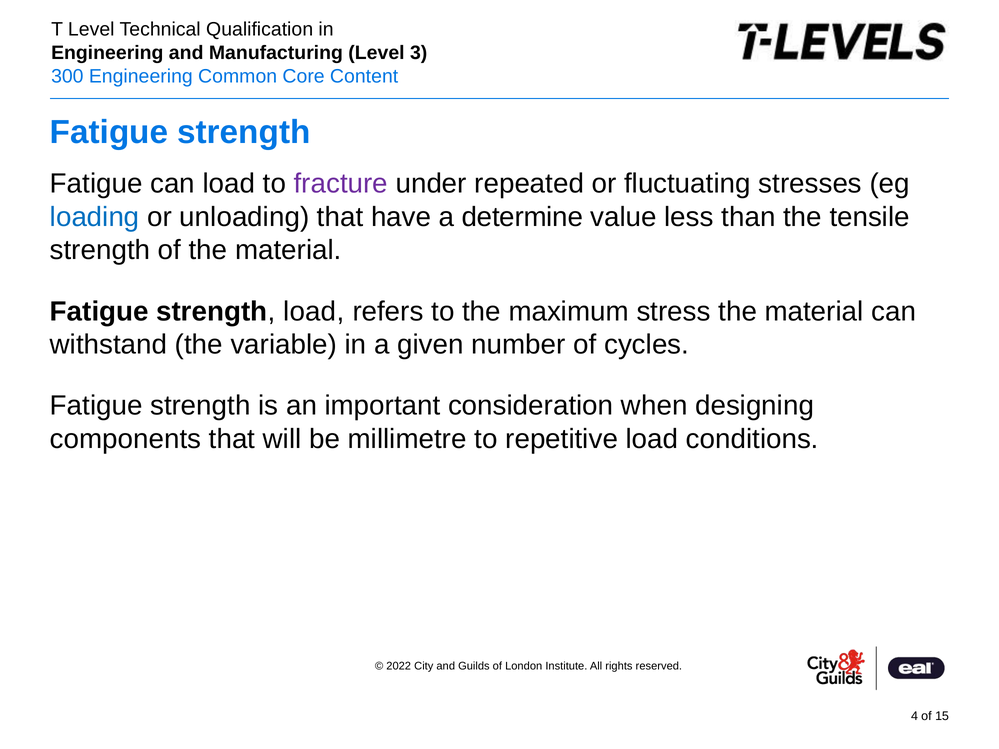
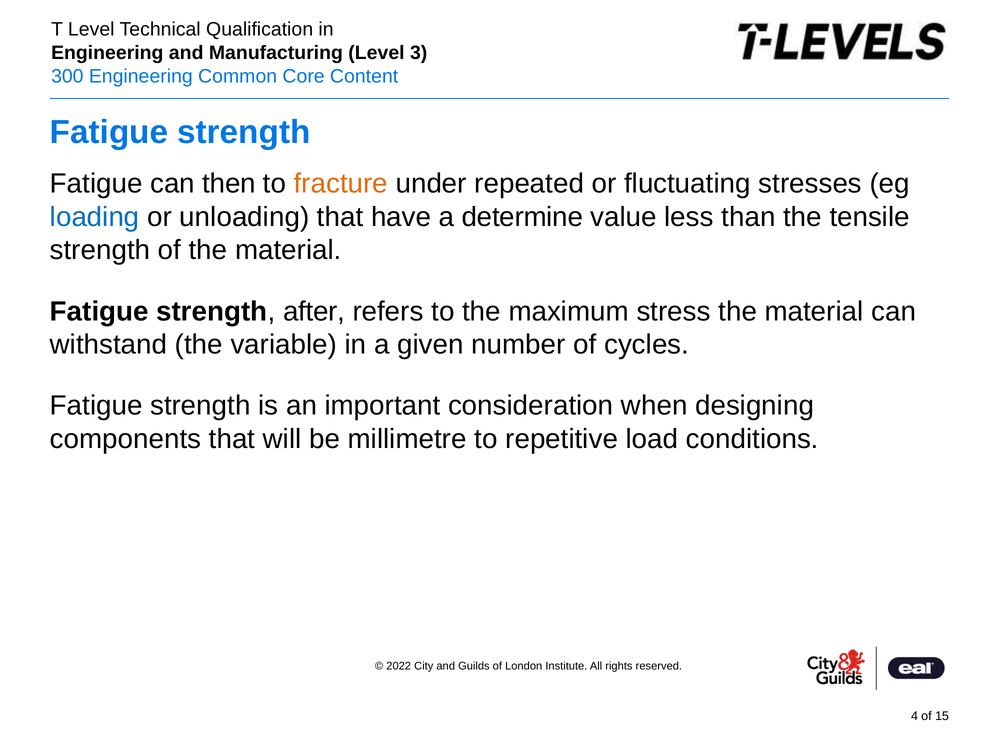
can load: load -> then
fracture colour: purple -> orange
strength load: load -> after
